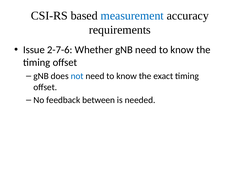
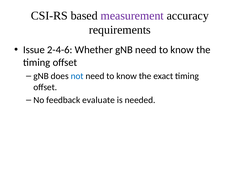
measurement colour: blue -> purple
2-7-6: 2-7-6 -> 2-4-6
between: between -> evaluate
